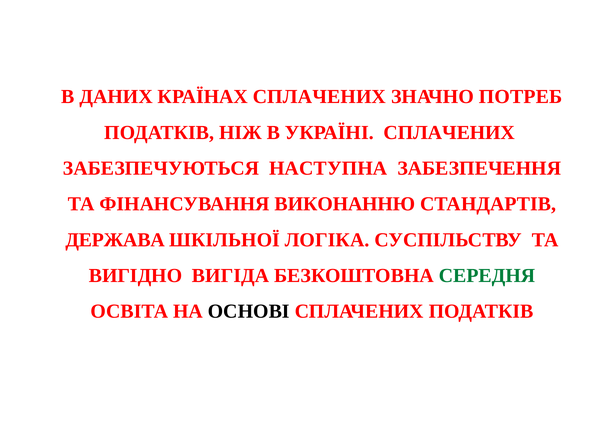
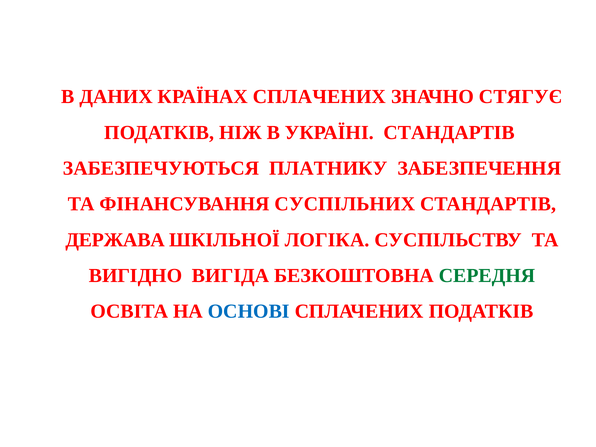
ПОТРЕБ: ПОТРЕБ -> СТЯГУЄ
УКРАЇНІ СПЛАЧЕНИХ: СПЛАЧЕНИХ -> СТАНДАРТІВ
НАСТУПНА: НАСТУПНА -> ПЛАТНИКУ
ВИКОНАННЮ: ВИКОНАННЮ -> СУСПІЛЬНИХ
ОСНОВІ colour: black -> blue
